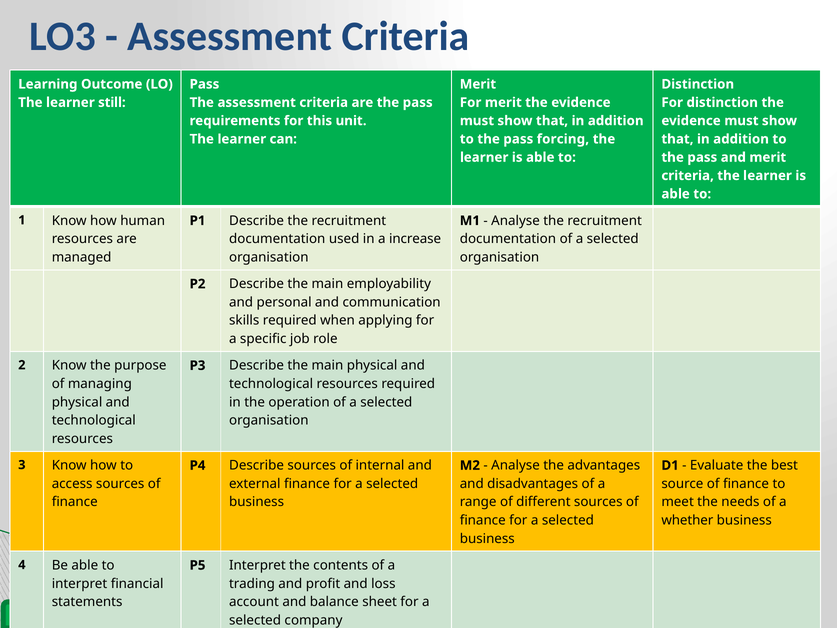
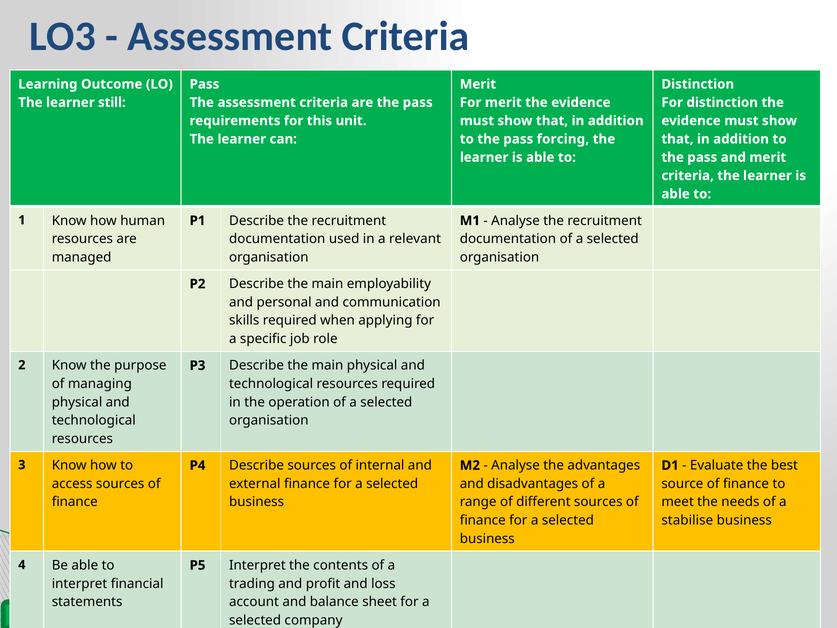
increase: increase -> relevant
whether: whether -> stabilise
